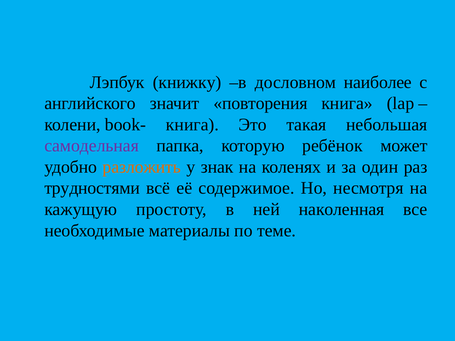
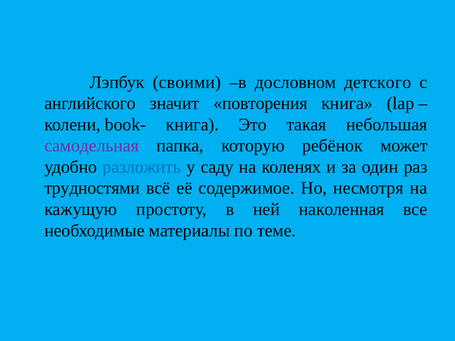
книжку: книжку -> своими
наиболее: наиболее -> детского
разложить colour: orange -> blue
знак: знак -> саду
